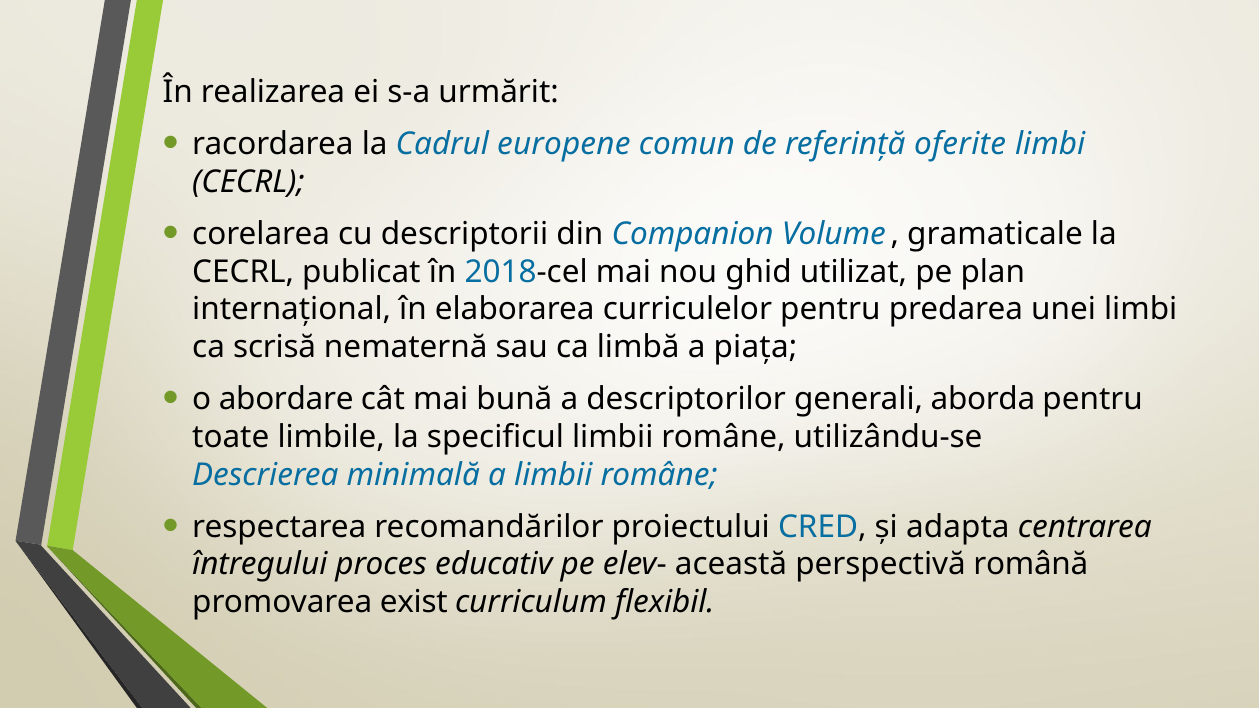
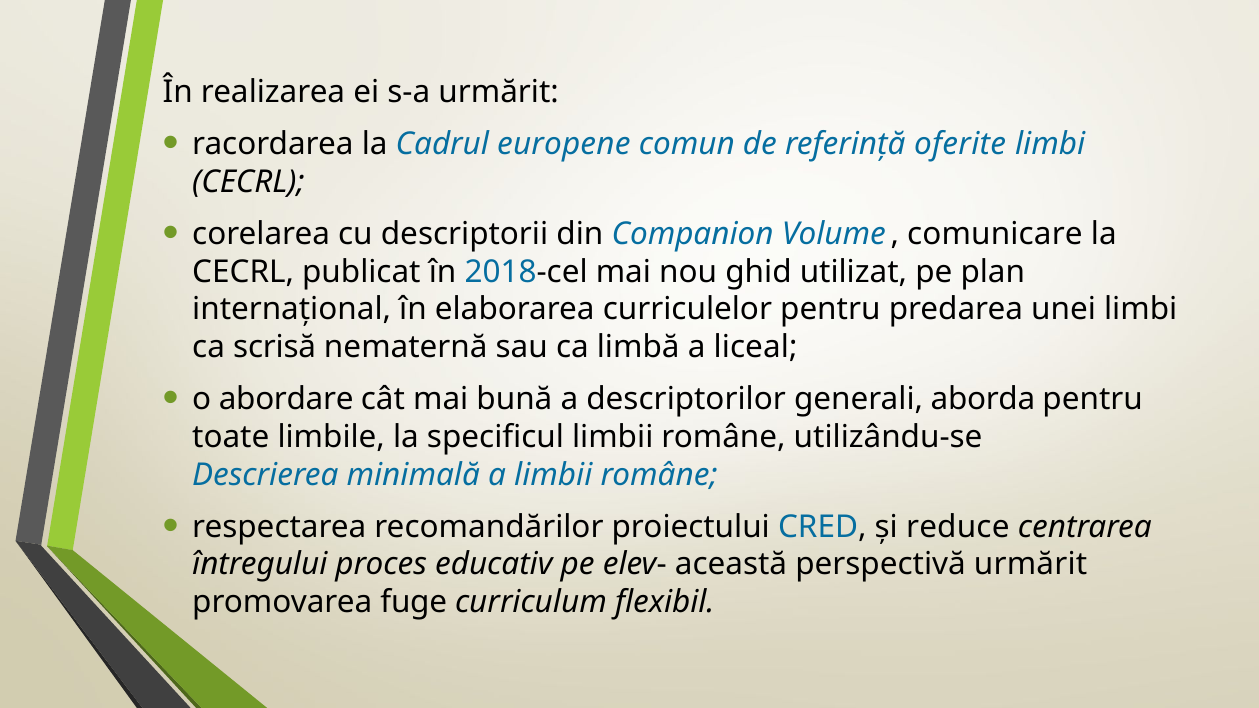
gramaticale: gramaticale -> comunicare
piața: piața -> liceal
adapta: adapta -> reduce
perspectivă română: română -> urmărit
exist: exist -> fuge
